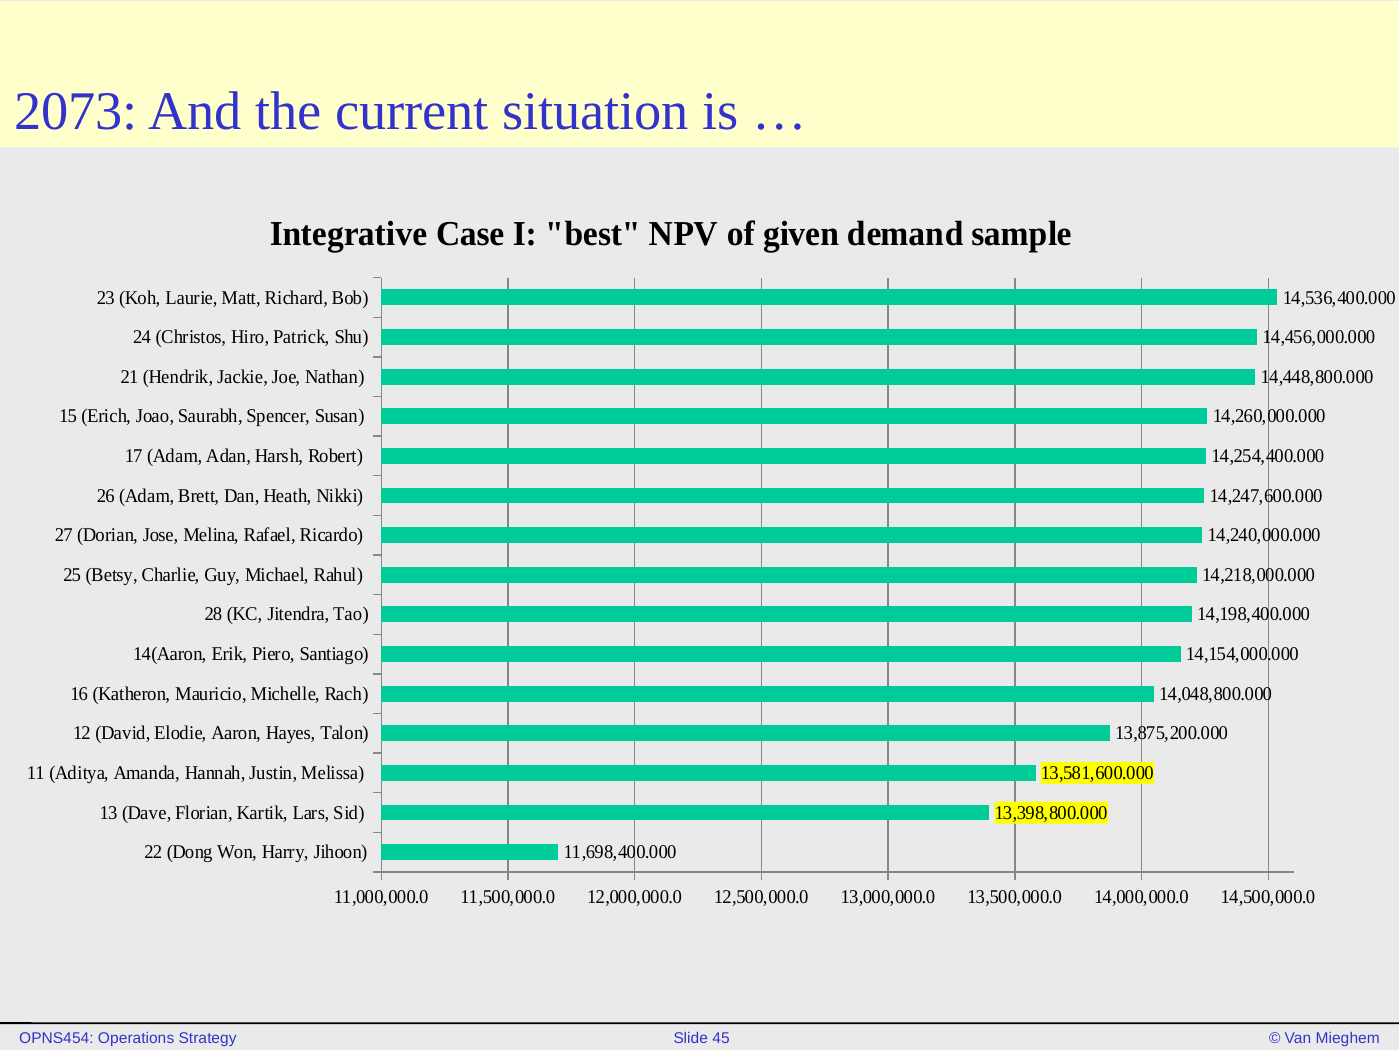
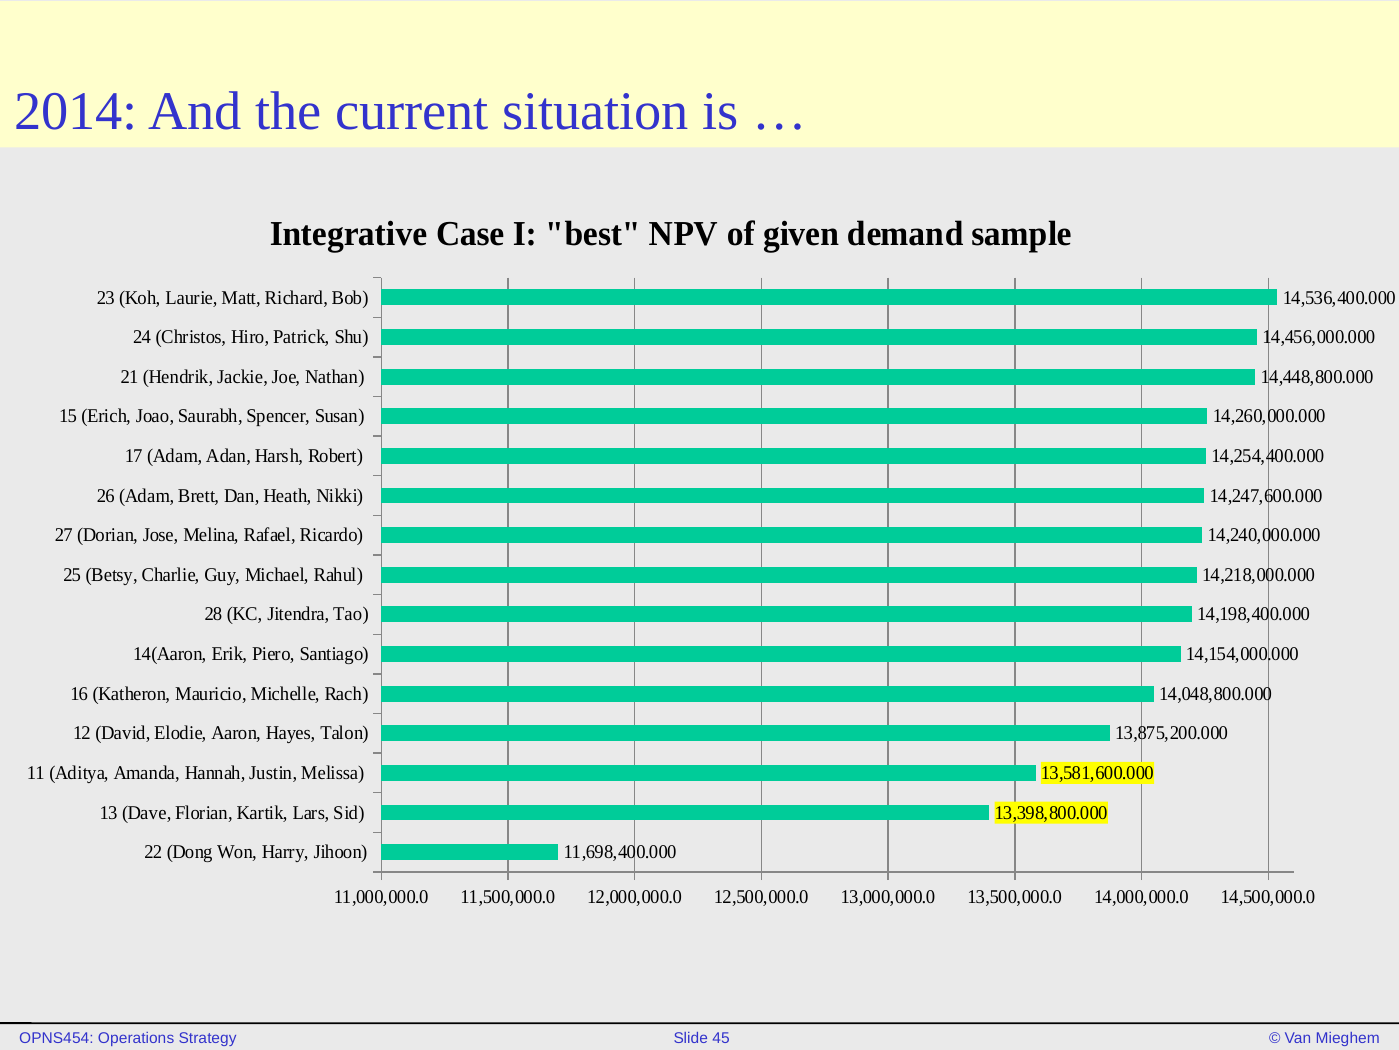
2073: 2073 -> 2014
